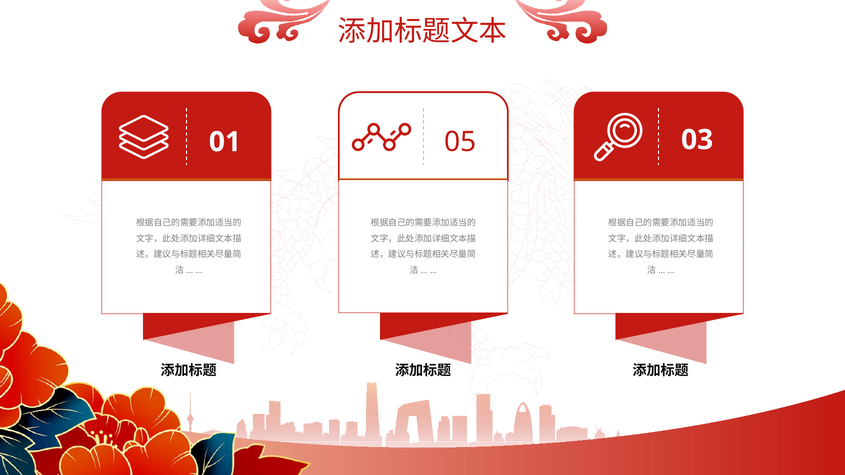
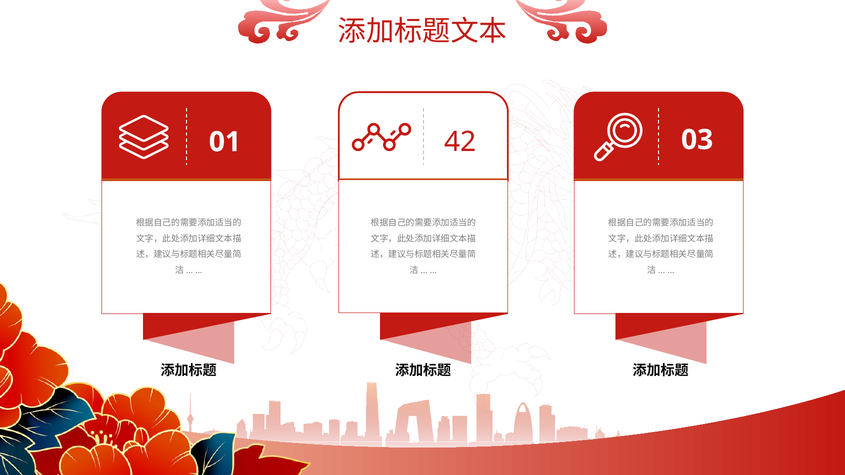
05: 05 -> 42
